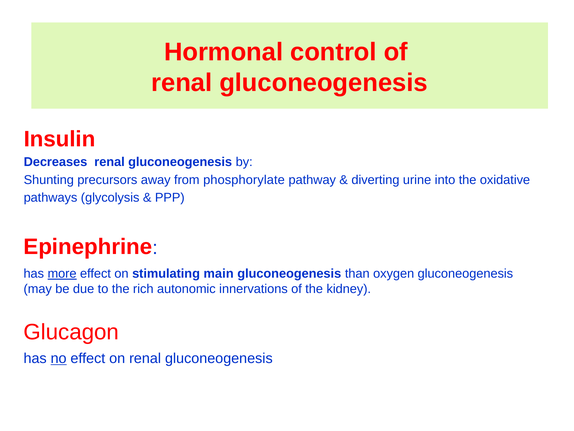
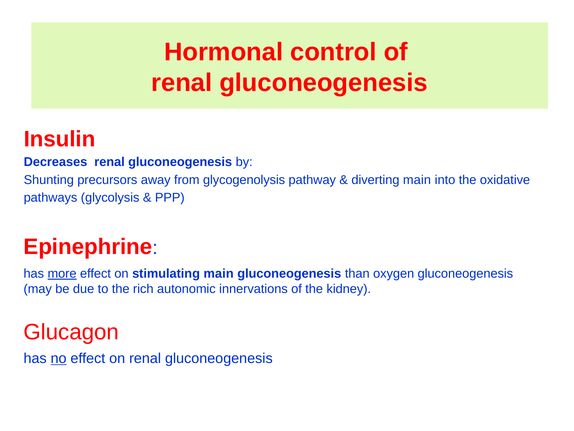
phosphorylate: phosphorylate -> glycogenolysis
diverting urine: urine -> main
